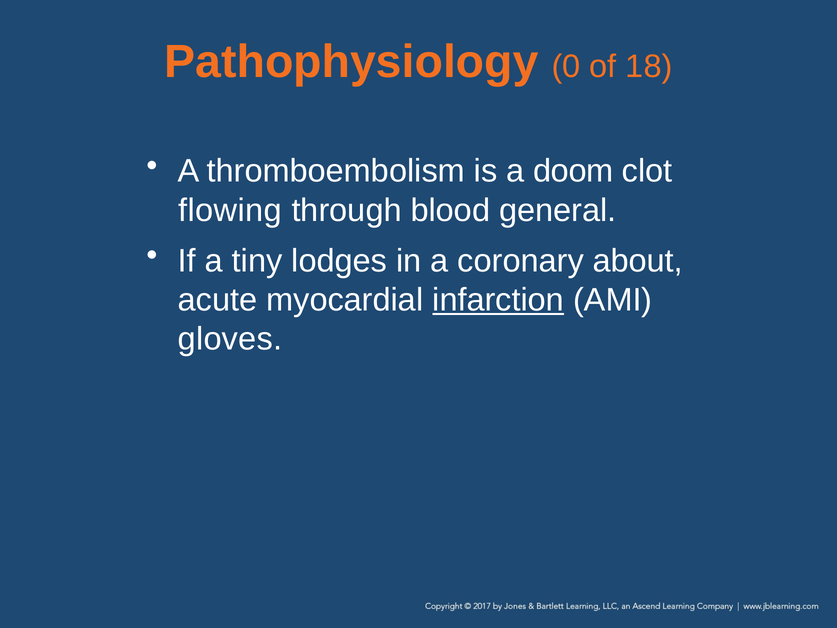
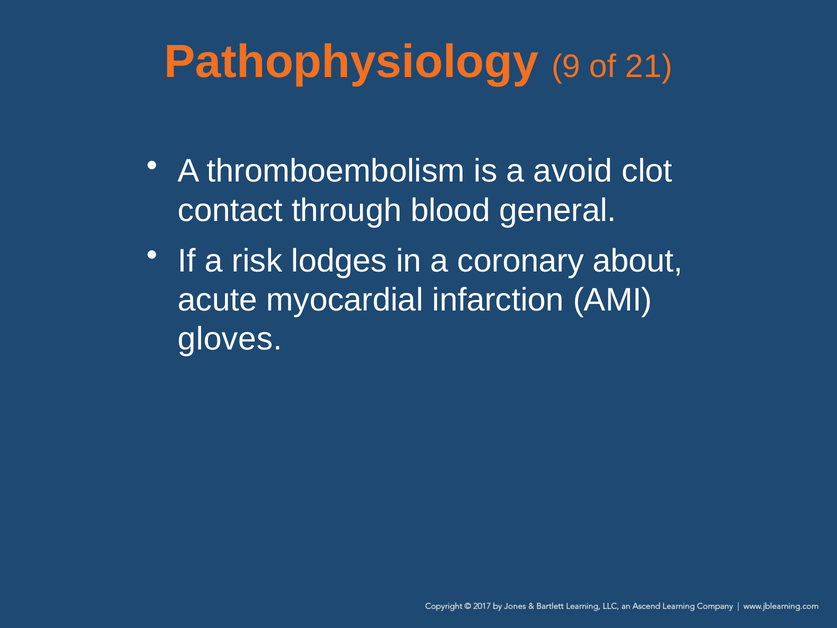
0: 0 -> 9
18: 18 -> 21
doom: doom -> avoid
flowing: flowing -> contact
tiny: tiny -> risk
infarction underline: present -> none
